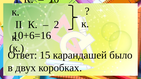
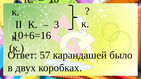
2: 2 -> 3
15: 15 -> 57
